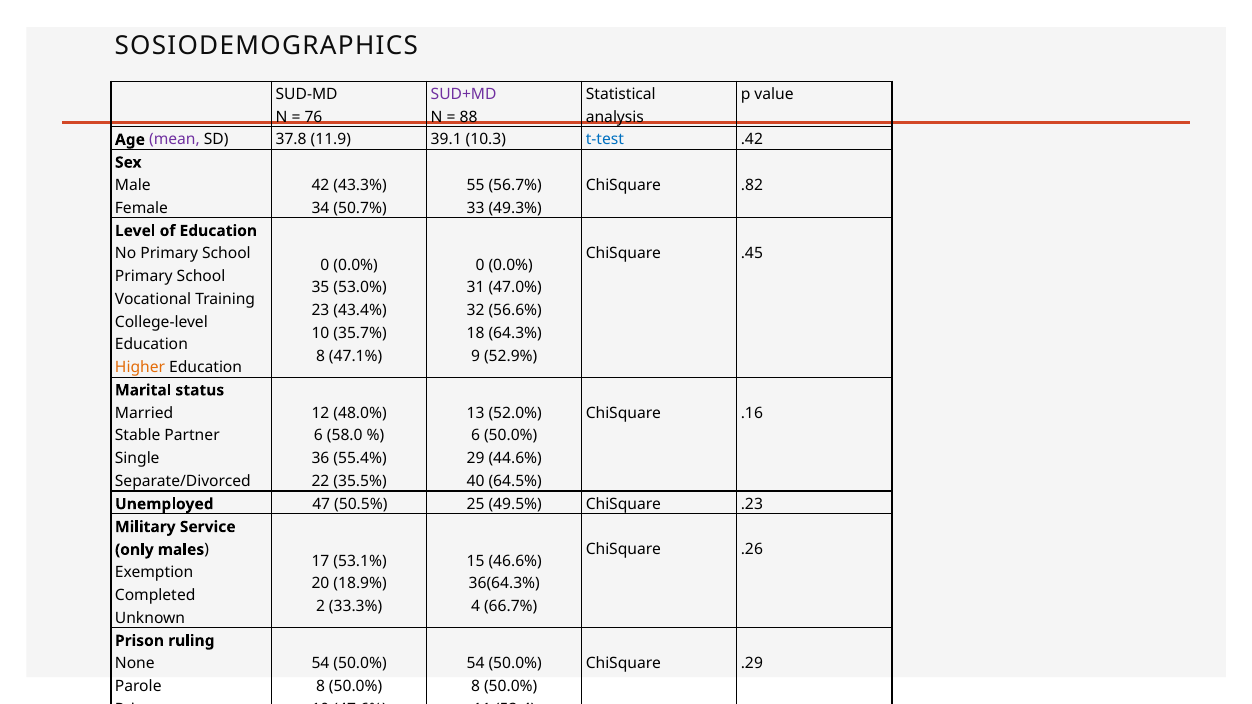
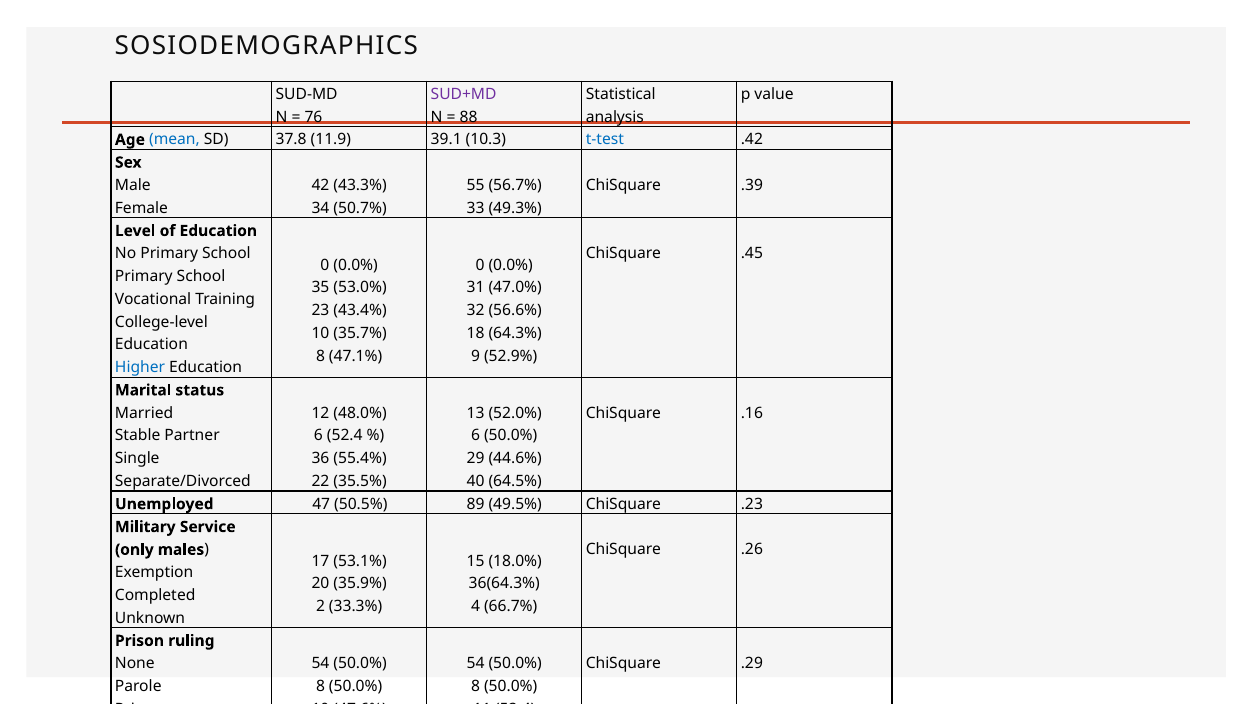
mean colour: purple -> blue
.82: .82 -> .39
Higher colour: orange -> blue
6 58.0: 58.0 -> 52.4
25: 25 -> 89
46.6%: 46.6% -> 18.0%
18.9%: 18.9% -> 35.9%
